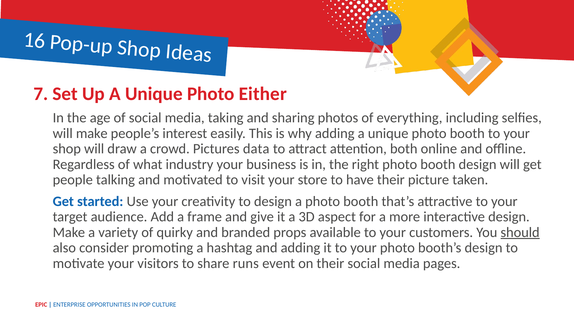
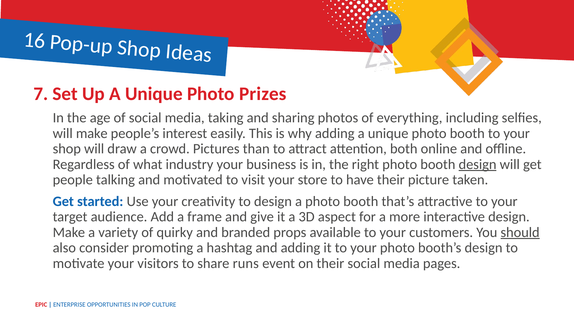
Either: Either -> Prizes
data: data -> than
design at (478, 164) underline: none -> present
